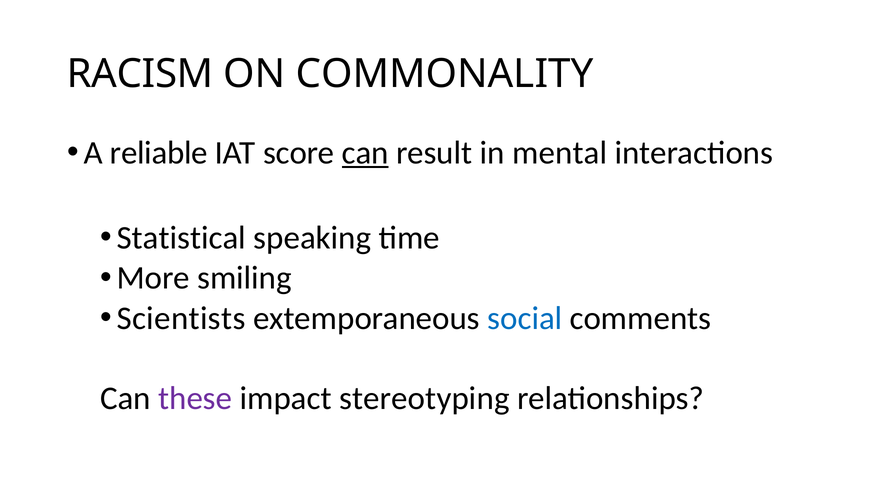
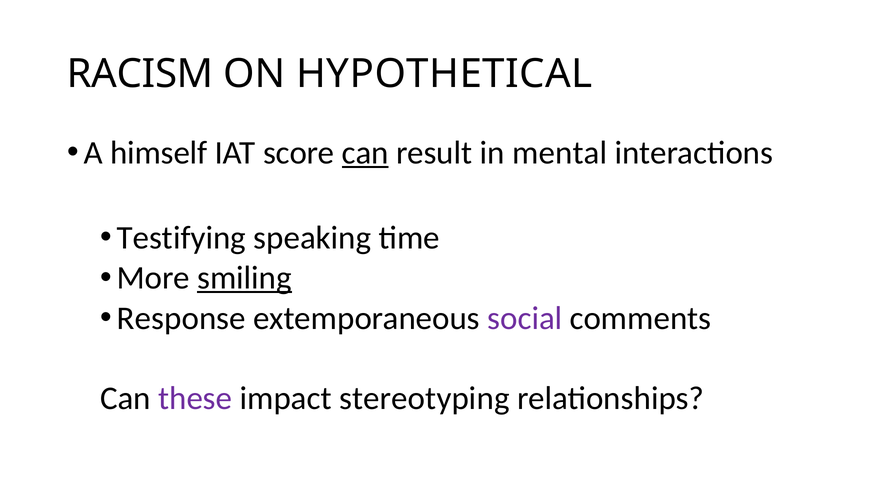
COMMONALITY: COMMONALITY -> HYPOTHETICAL
reliable: reliable -> himself
Statistical: Statistical -> Testifying
smiling underline: none -> present
Scientists: Scientists -> Response
social colour: blue -> purple
